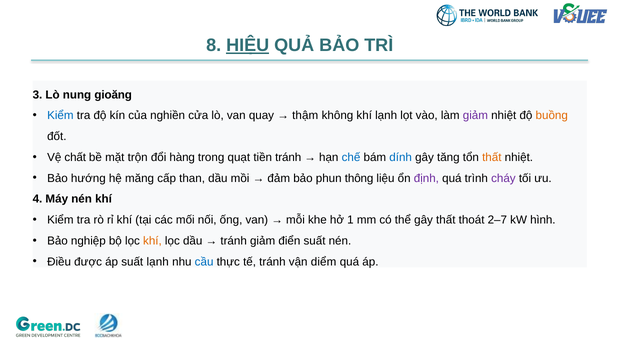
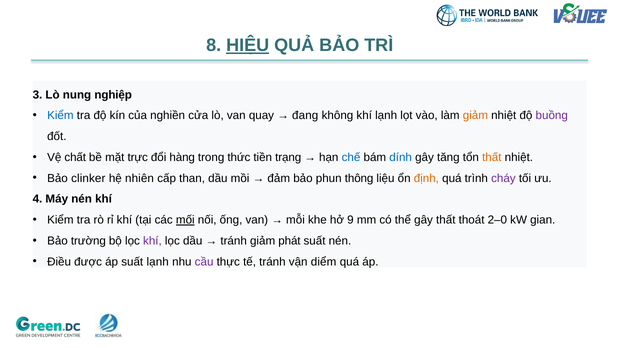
gioăng: gioăng -> nghiệp
thậm: thậm -> đang
giảm at (475, 116) colour: purple -> orange
buồng colour: orange -> purple
trộn: trộn -> trực
quạt: quạt -> thức
tiền tránh: tránh -> trạng
hướng: hướng -> clinker
măng: măng -> nhiên
định colour: purple -> orange
mối underline: none -> present
1: 1 -> 9
2–7: 2–7 -> 2–0
hình: hình -> gian
nghiệp: nghiệp -> trường
khí at (152, 241) colour: orange -> purple
điển: điển -> phát
cầu colour: blue -> purple
